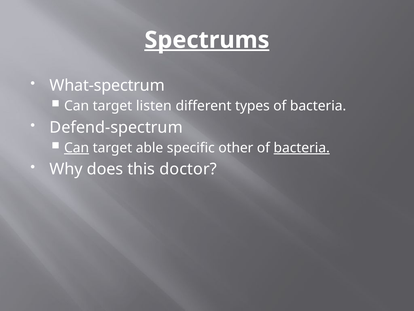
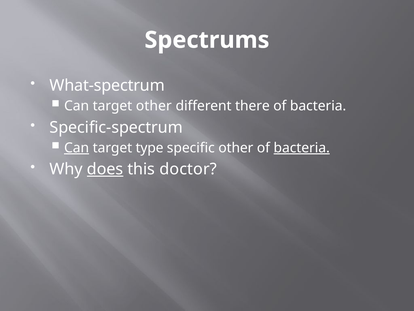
Spectrums underline: present -> none
target listen: listen -> other
types: types -> there
Defend-spectrum: Defend-spectrum -> Specific-spectrum
able: able -> type
does underline: none -> present
